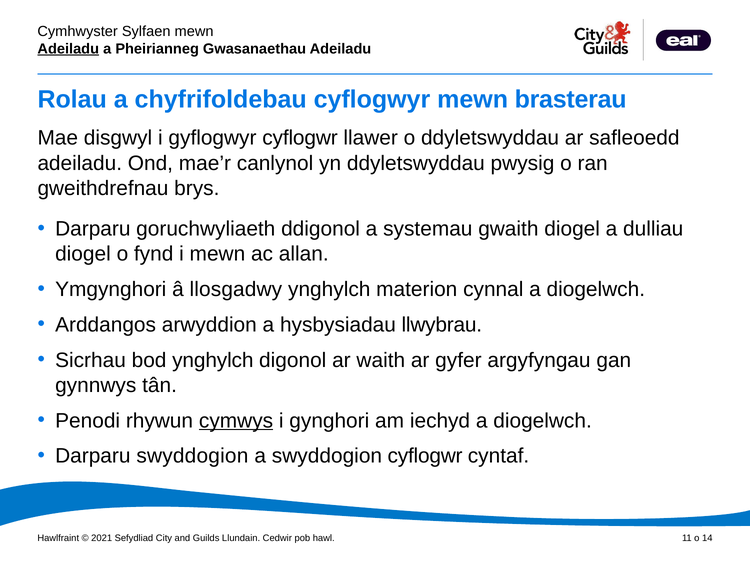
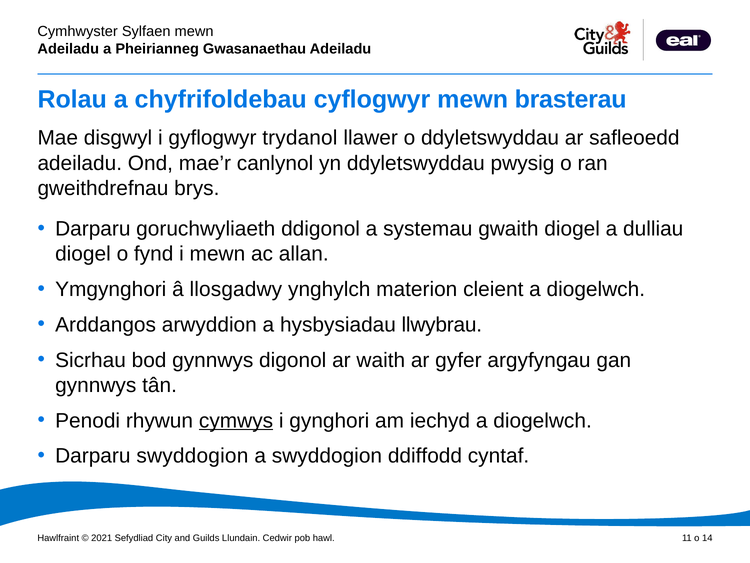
Adeiladu at (68, 49) underline: present -> none
gyflogwyr cyflogwr: cyflogwr -> trydanol
cynnal: cynnal -> cleient
bod ynghylch: ynghylch -> gynnwys
swyddogion cyflogwr: cyflogwr -> ddiffodd
